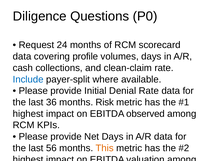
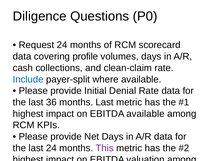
months Risk: Risk -> Last
EBITDA observed: observed -> available
last 56: 56 -> 24
This at (105, 148) colour: orange -> purple
